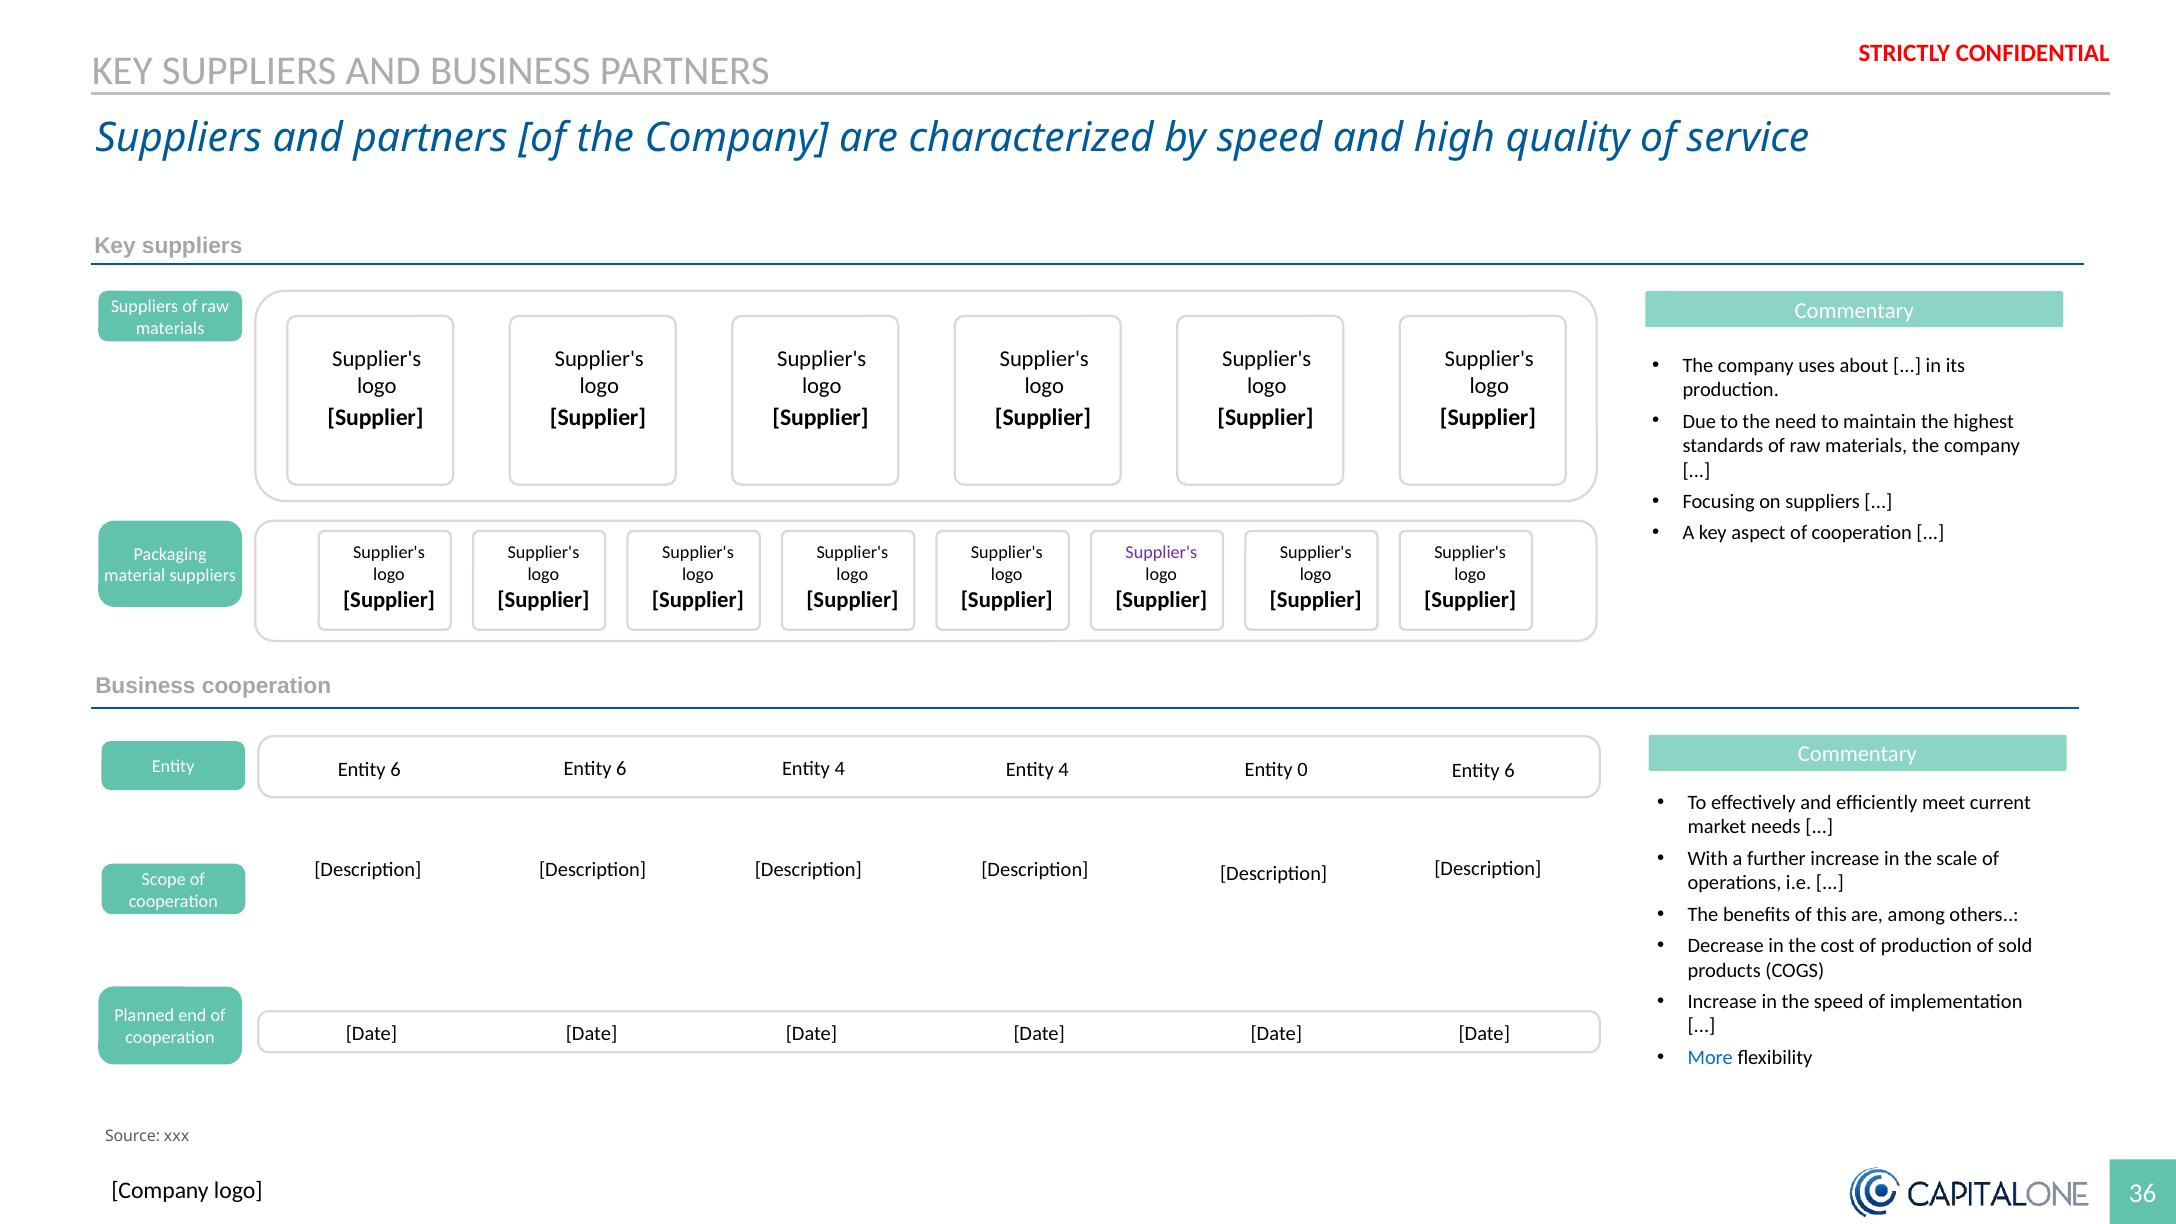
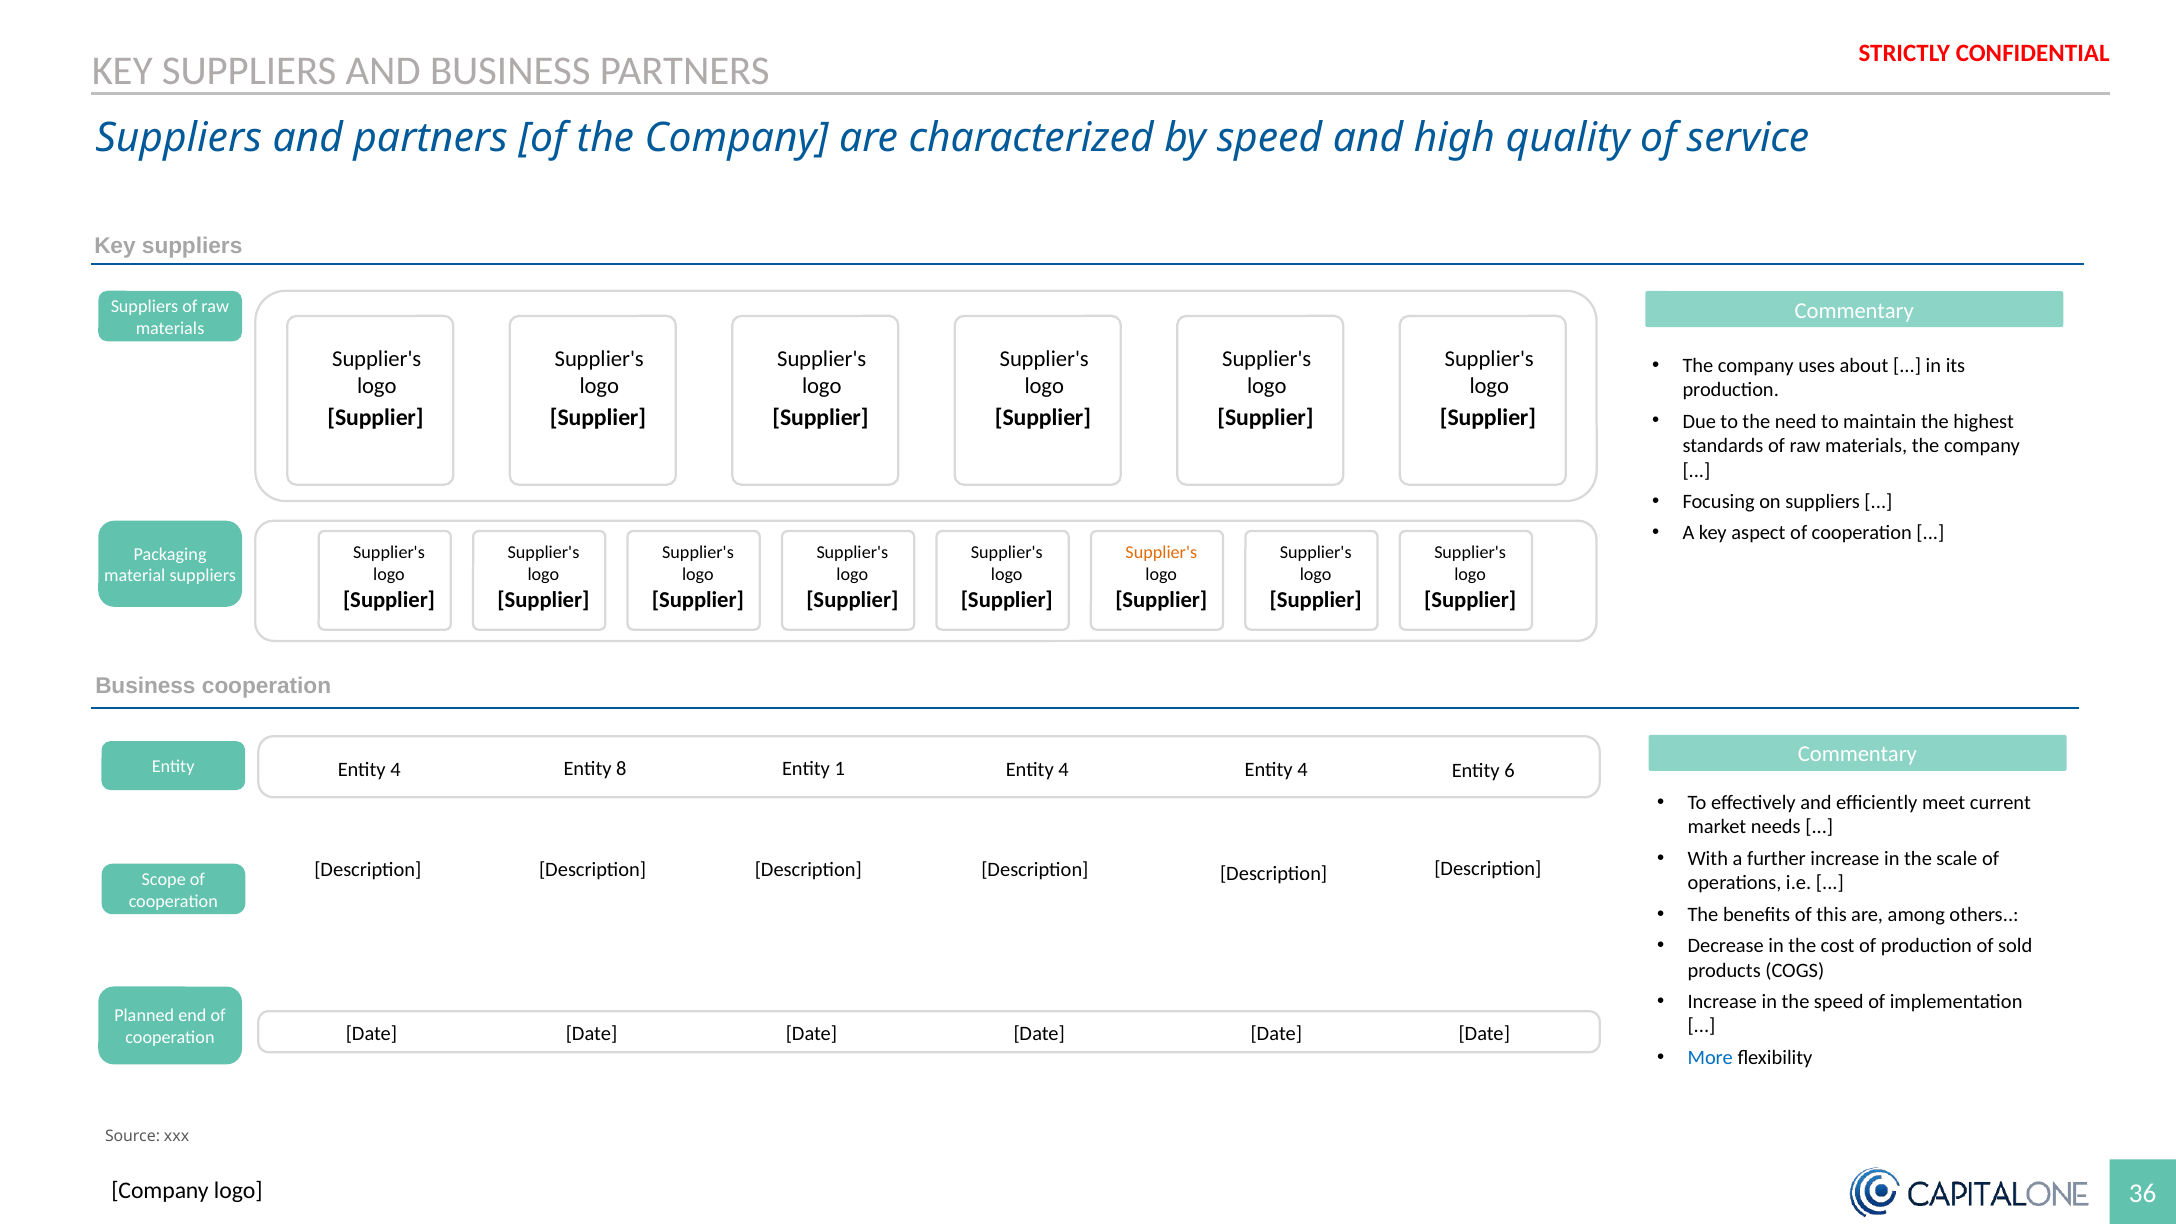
Supplier's at (1161, 553) colour: purple -> orange
6 at (621, 769): 6 -> 8
4 at (840, 769): 4 -> 1
0 at (1302, 769): 0 -> 4
6 at (395, 770): 6 -> 4
